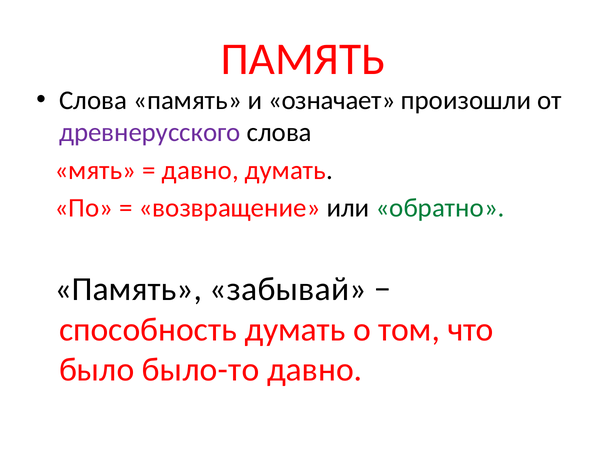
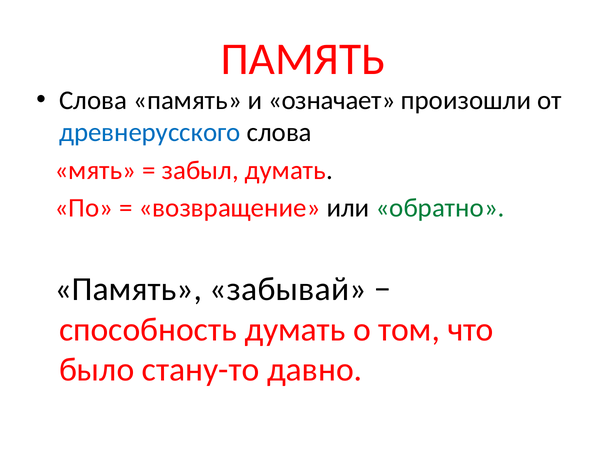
древнерусского colour: purple -> blue
давно at (200, 171): давно -> забыл
было-то: было-то -> стану-то
